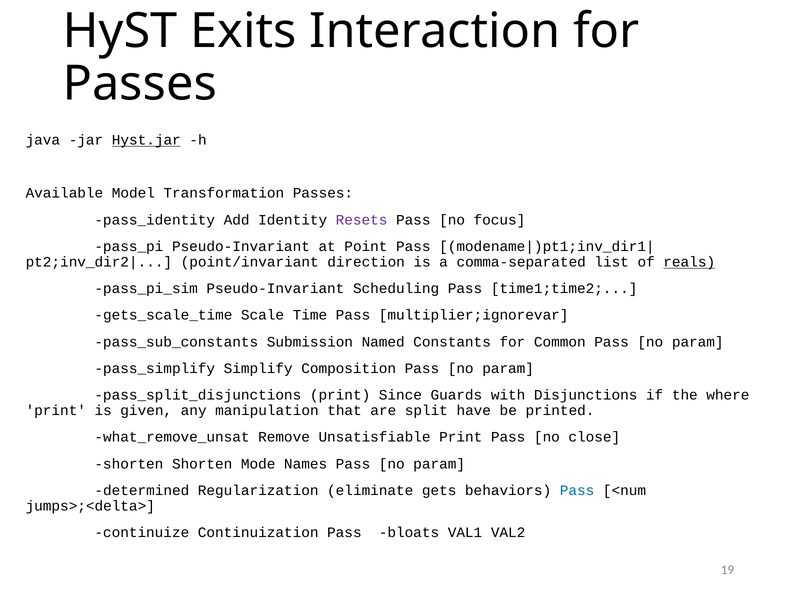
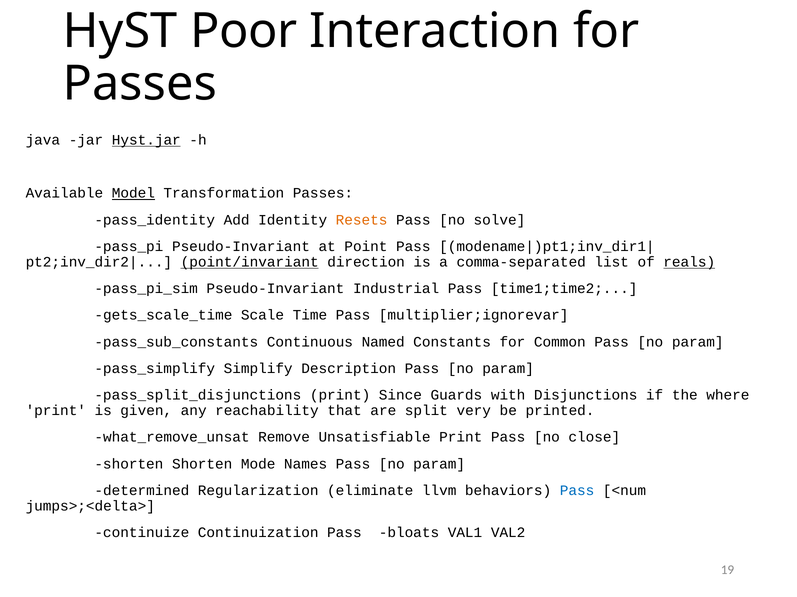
Exits: Exits -> Poor
Model underline: none -> present
Resets colour: purple -> orange
focus: focus -> solve
point/invariant underline: none -> present
Scheduling: Scheduling -> Industrial
Submission: Submission -> Continuous
Composition: Composition -> Description
manipulation: manipulation -> reachability
have: have -> very
gets: gets -> llvm
